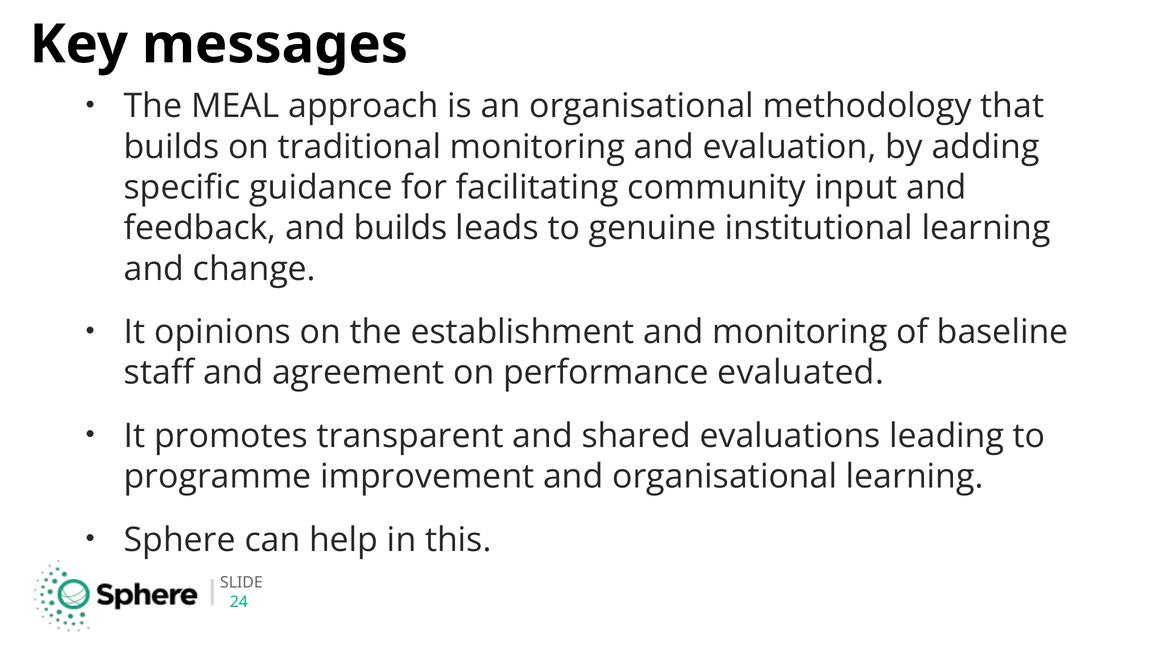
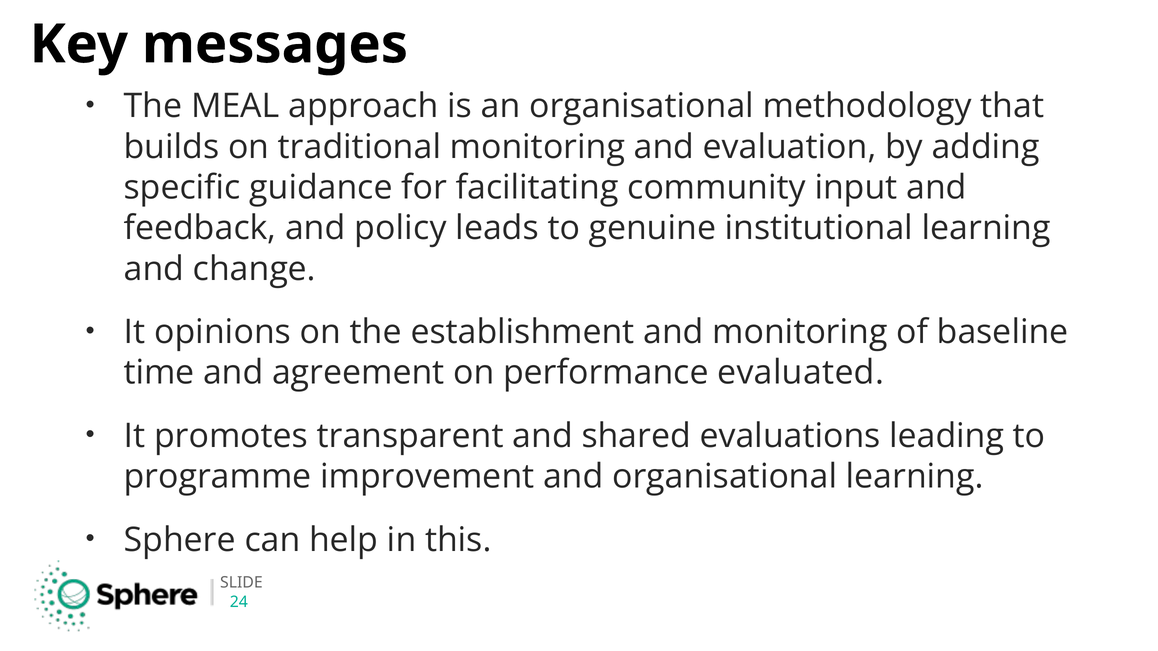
and builds: builds -> policy
staff: staff -> time
